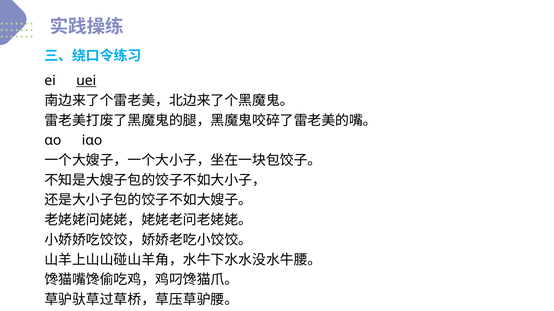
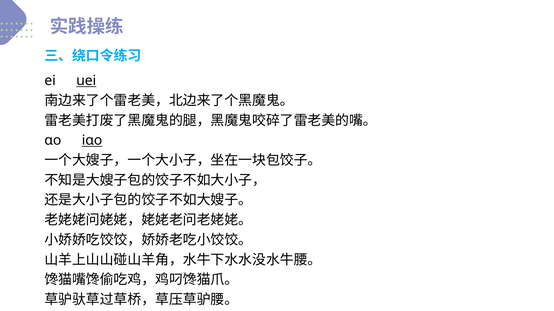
iɑo underline: none -> present
